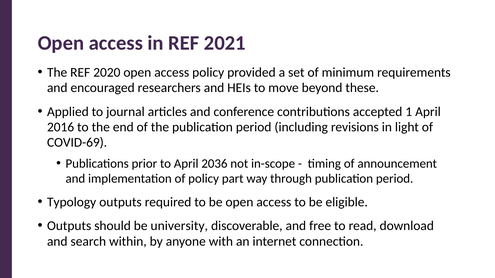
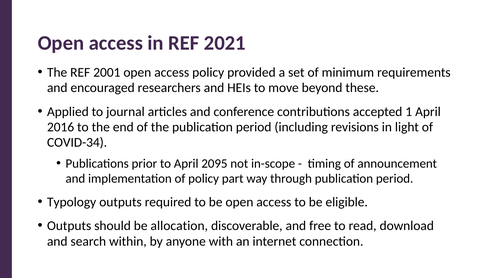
2020: 2020 -> 2001
COVID-69: COVID-69 -> COVID-34
2036: 2036 -> 2095
university: university -> allocation
